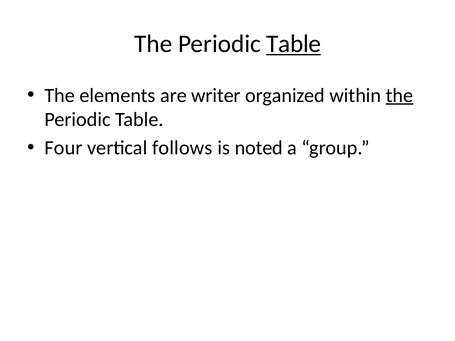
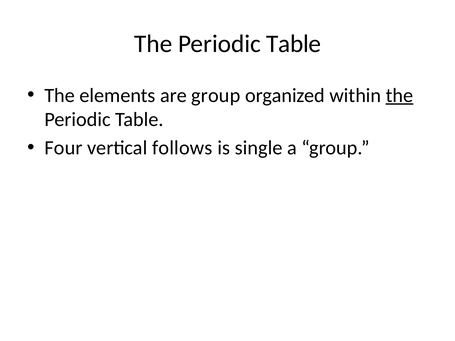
Table at (294, 44) underline: present -> none
are writer: writer -> group
noted: noted -> single
